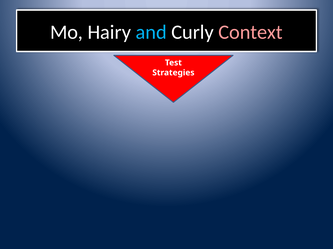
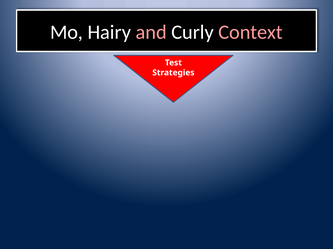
and colour: light blue -> pink
